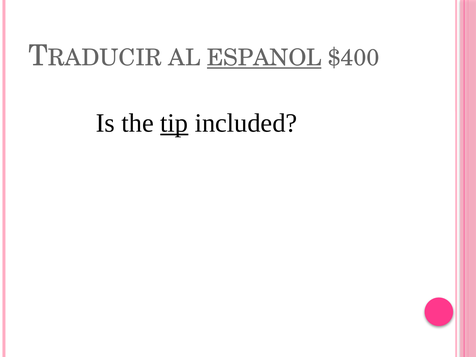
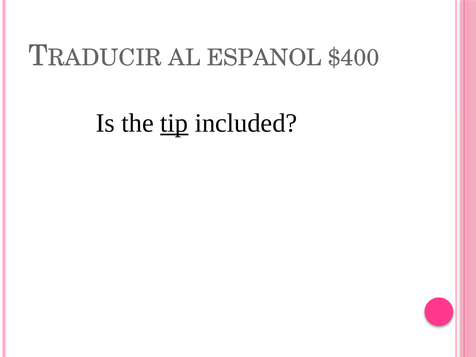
ESPANOL underline: present -> none
